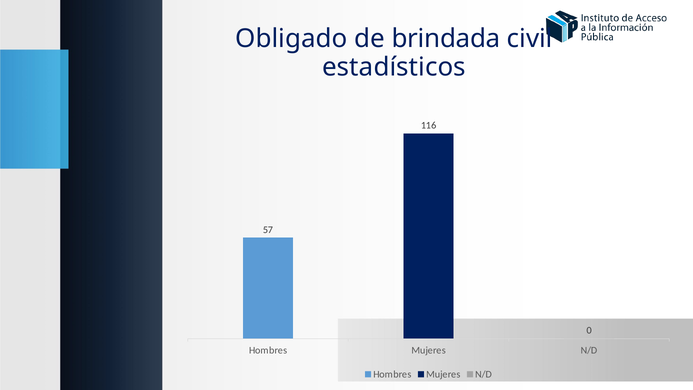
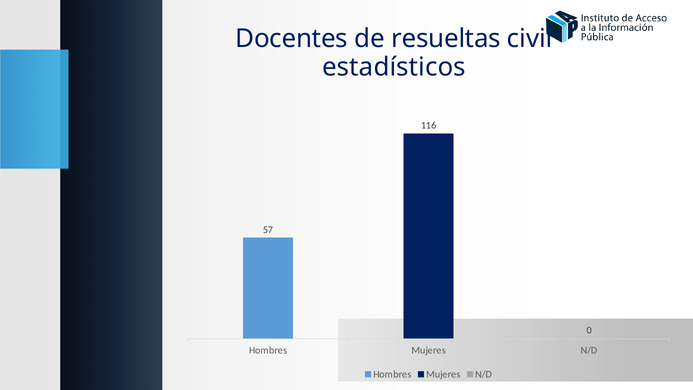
Obligado: Obligado -> Docentes
brindada: brindada -> resueltas
